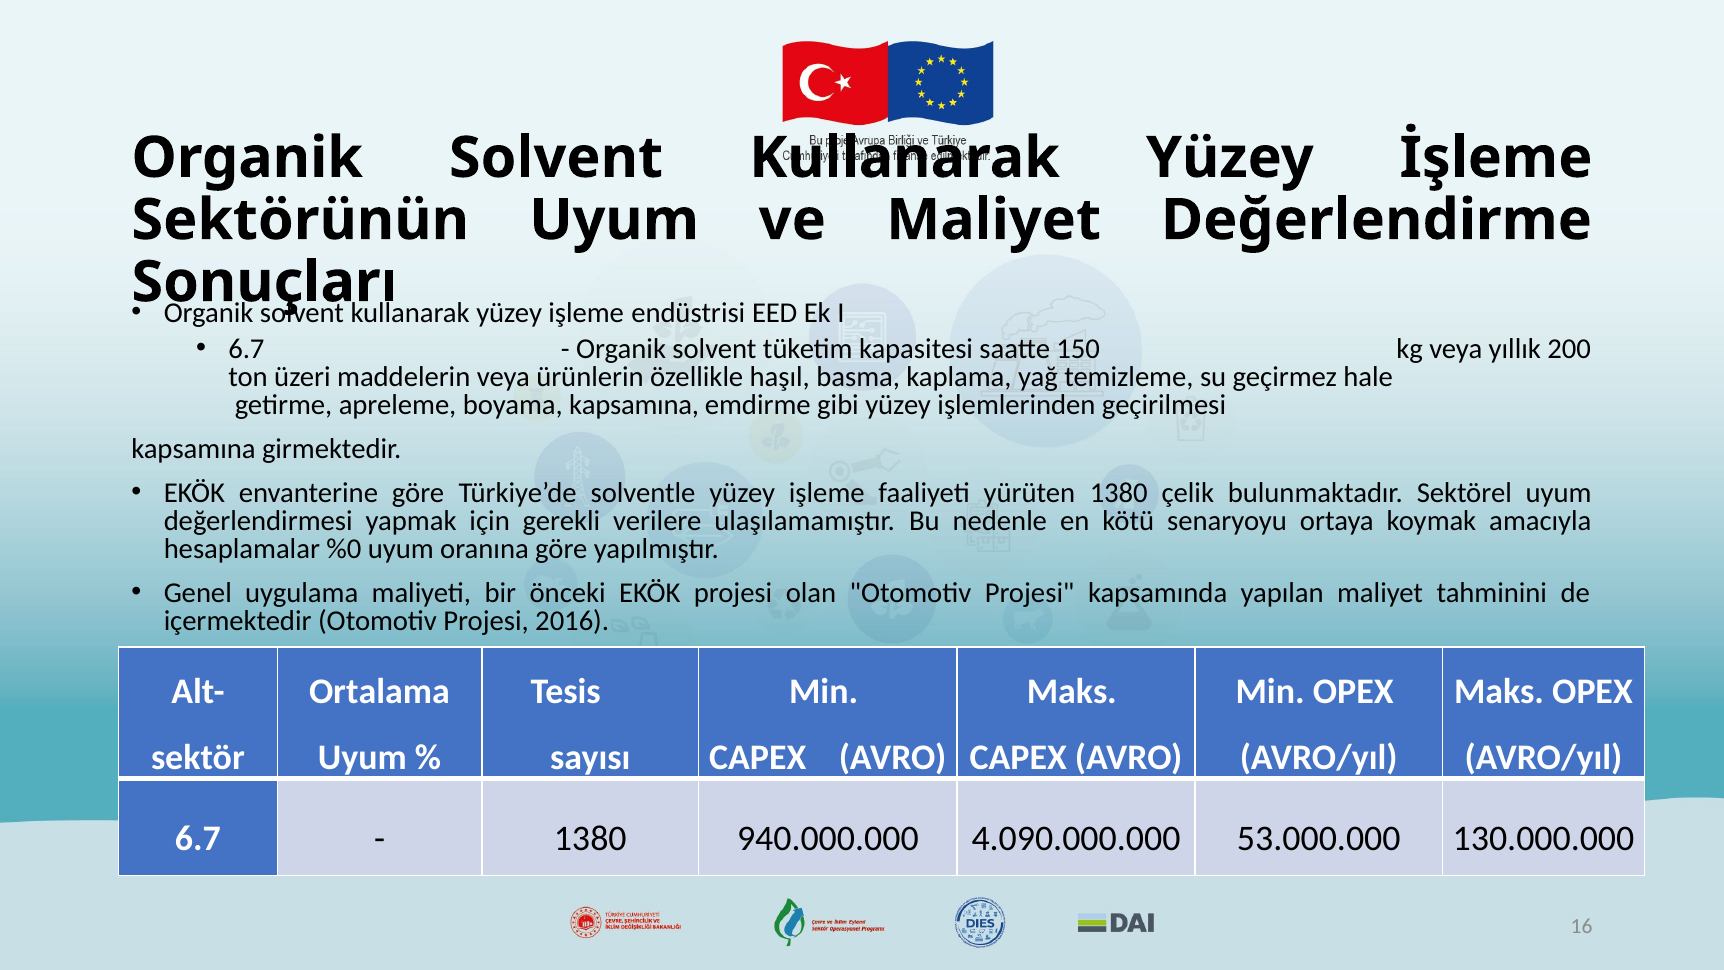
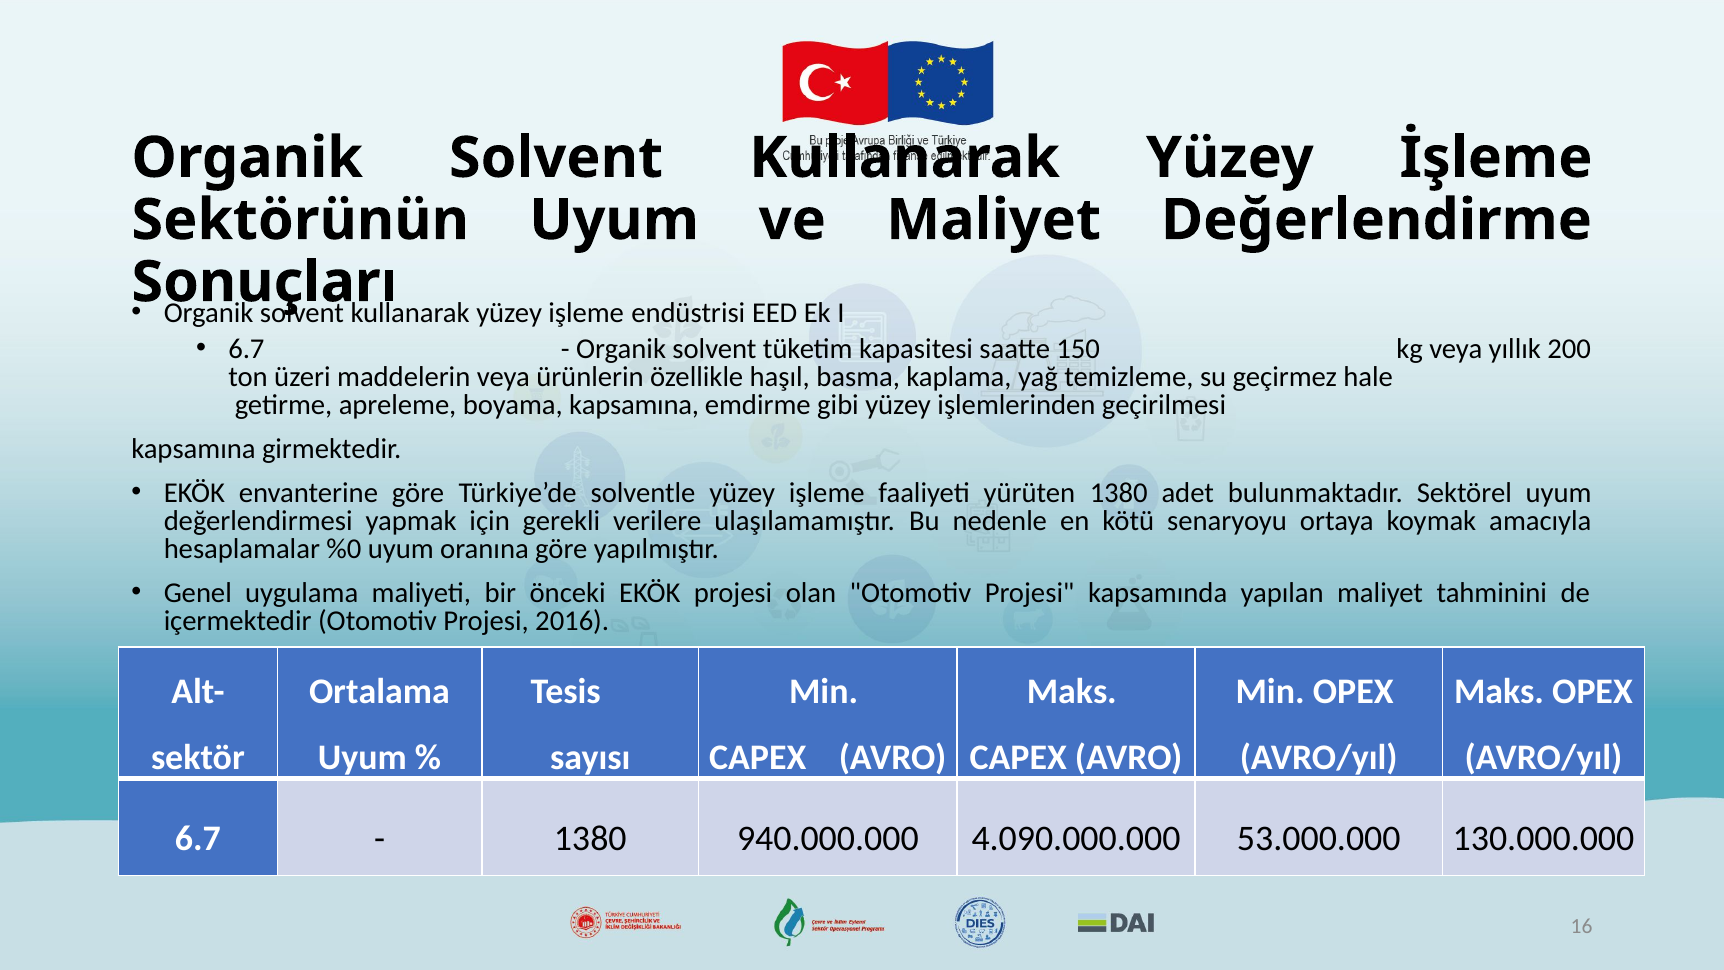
çelik: çelik -> adet
